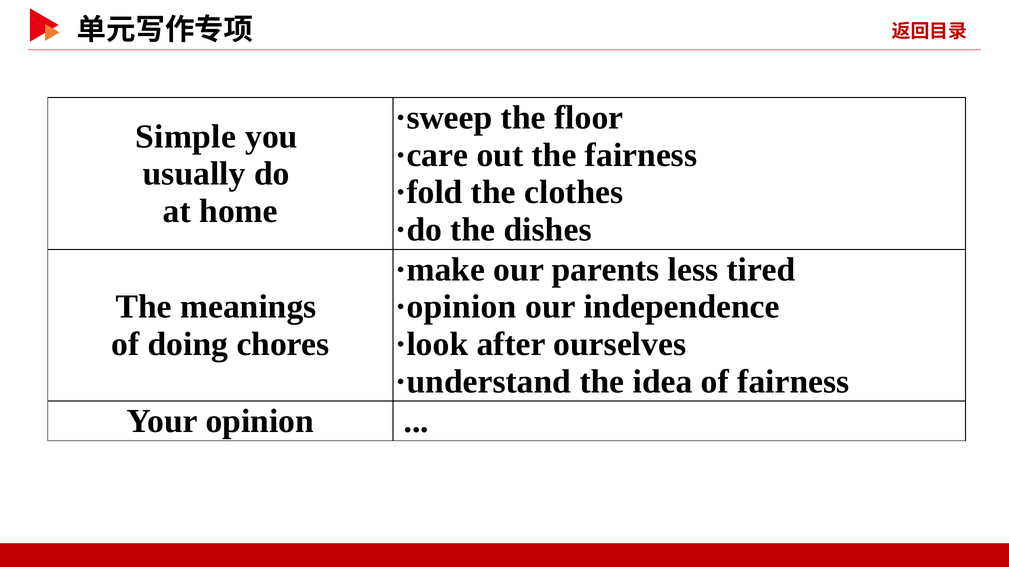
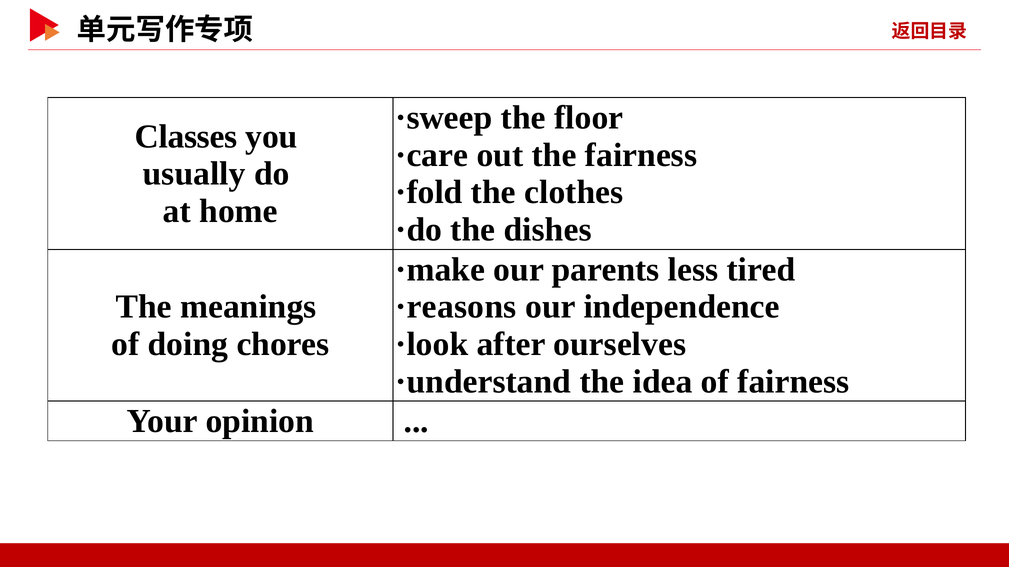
Simple: Simple -> Classes
·opinion: ·opinion -> ·reasons
